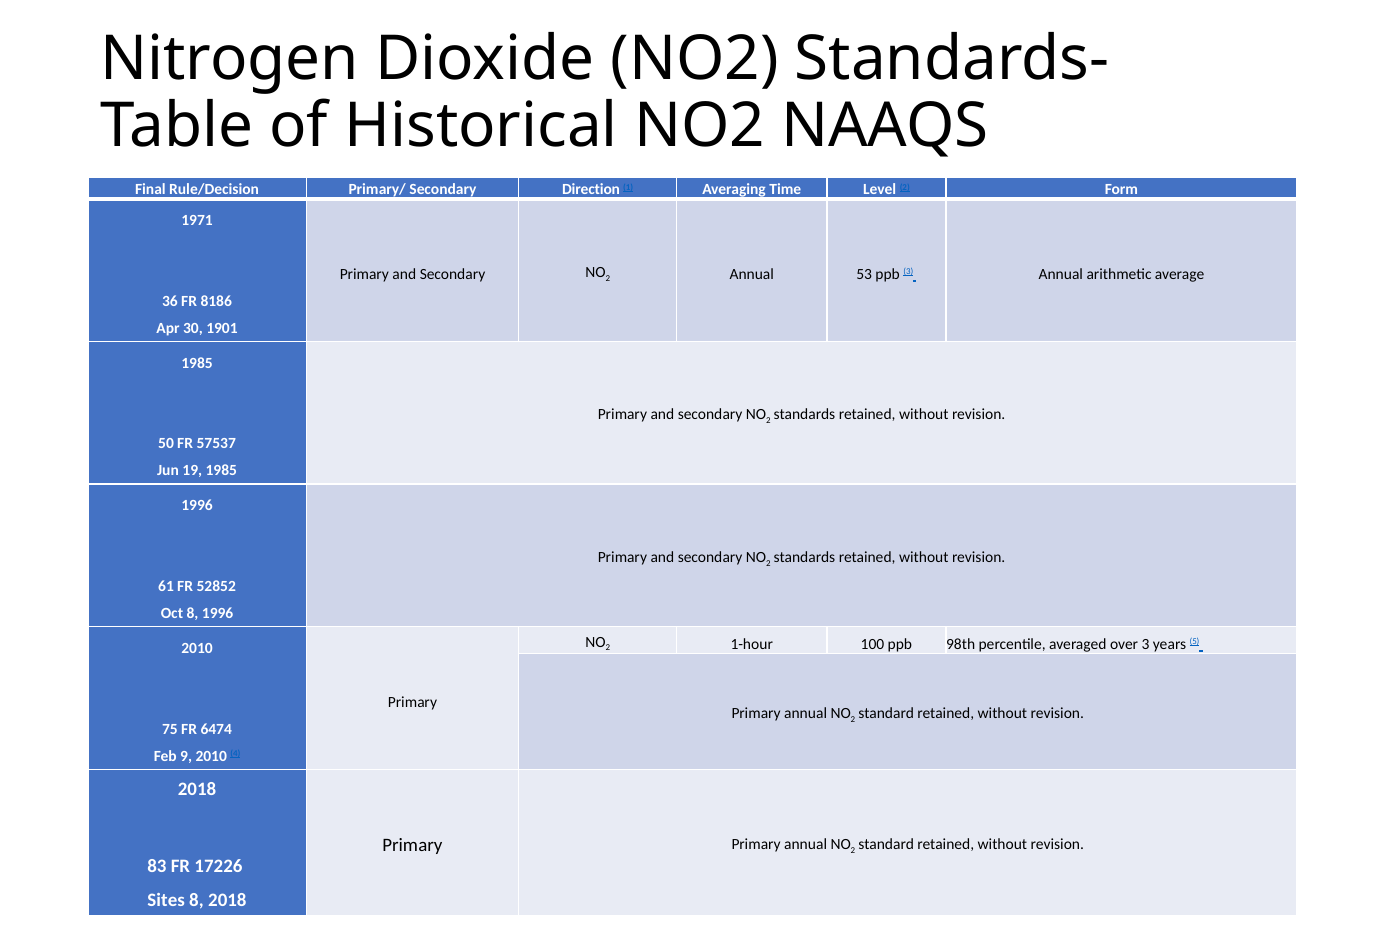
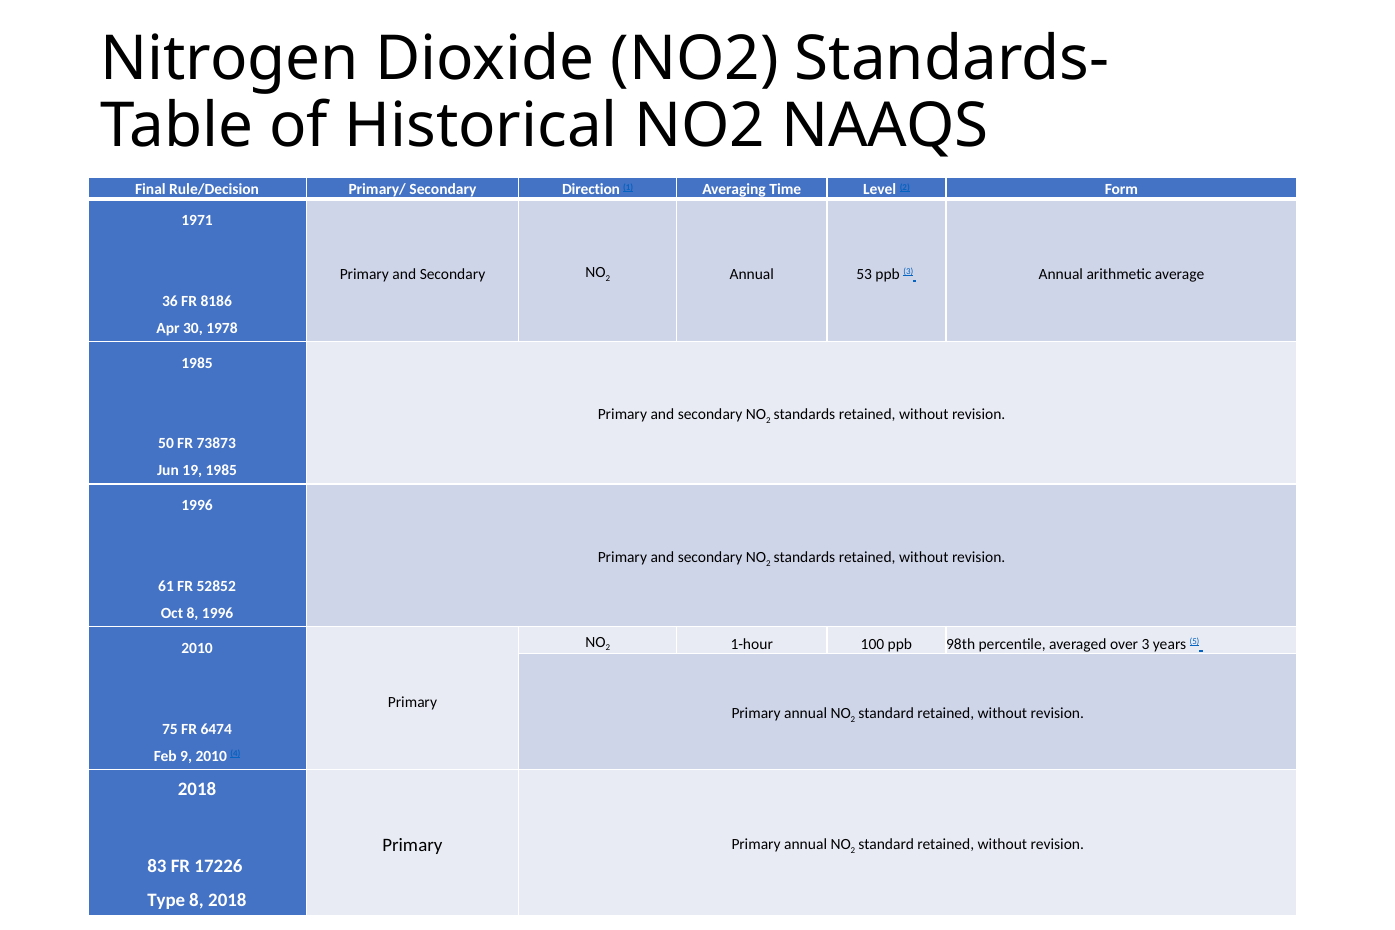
1901: 1901 -> 1978
57537: 57537 -> 73873
Sites: Sites -> Type
